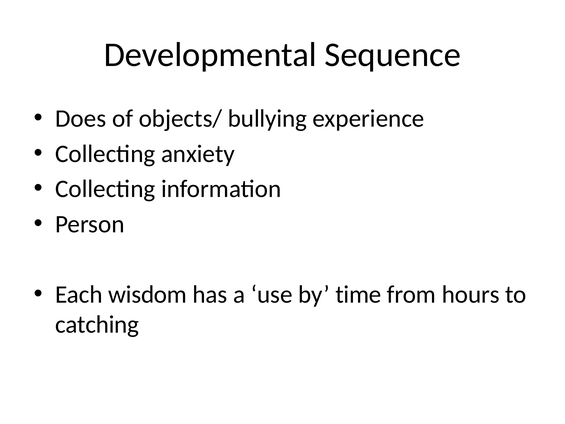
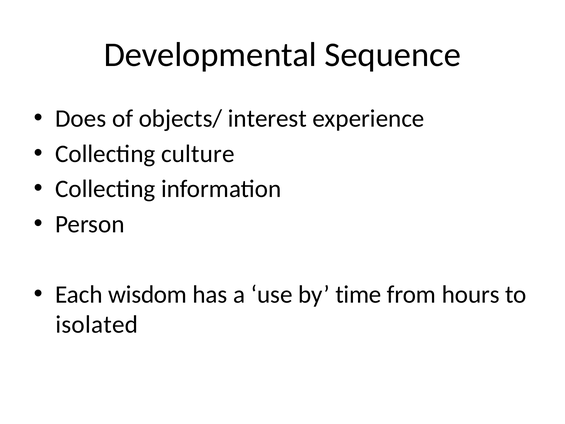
bullying: bullying -> interest
anxiety: anxiety -> culture
catching: catching -> isolated
